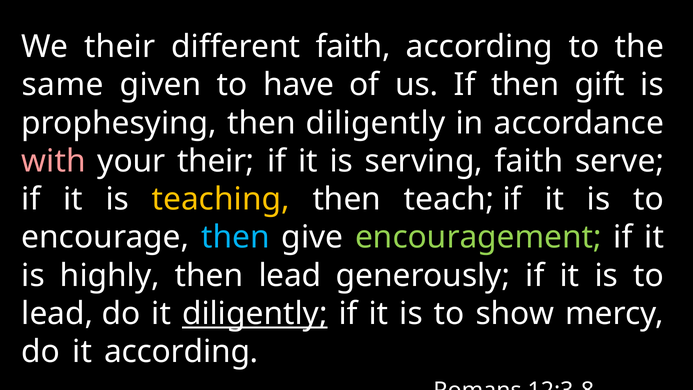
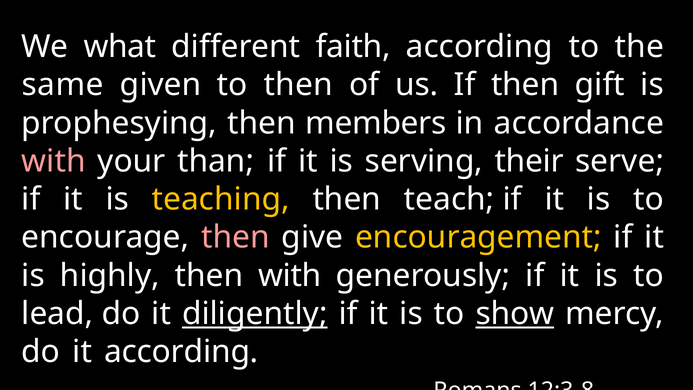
We their: their -> what
to have: have -> then
then diligently: diligently -> members
your their: their -> than
serving faith: faith -> their
then at (235, 237) colour: light blue -> pink
encouragement colour: light green -> yellow
then lead: lead -> with
show underline: none -> present
